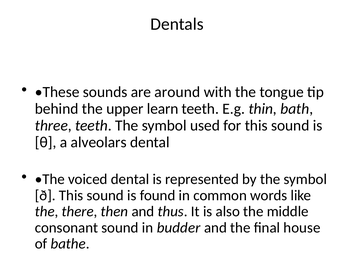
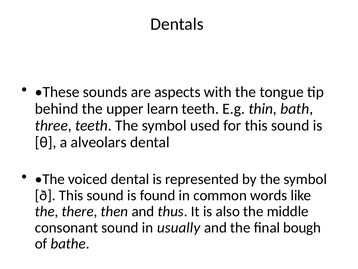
around: around -> aspects
budder: budder -> usually
house: house -> bough
